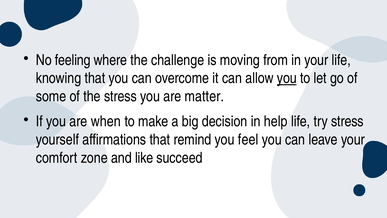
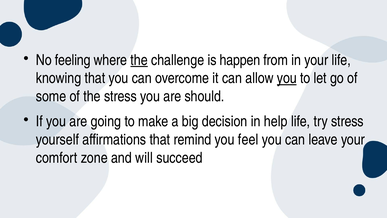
the at (139, 60) underline: none -> present
moving: moving -> happen
matter: matter -> should
when: when -> going
like: like -> will
